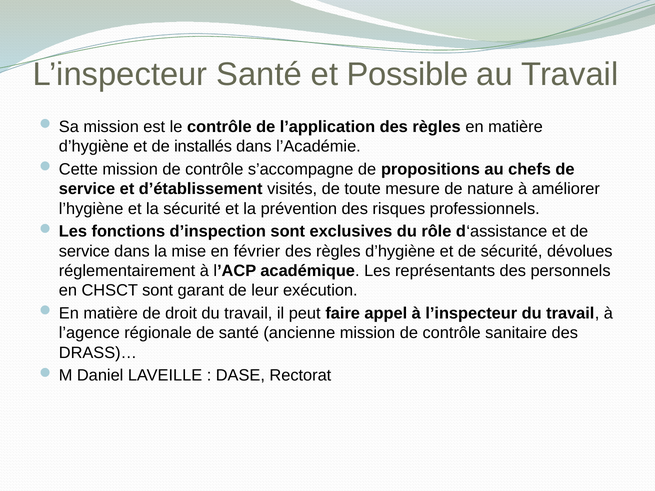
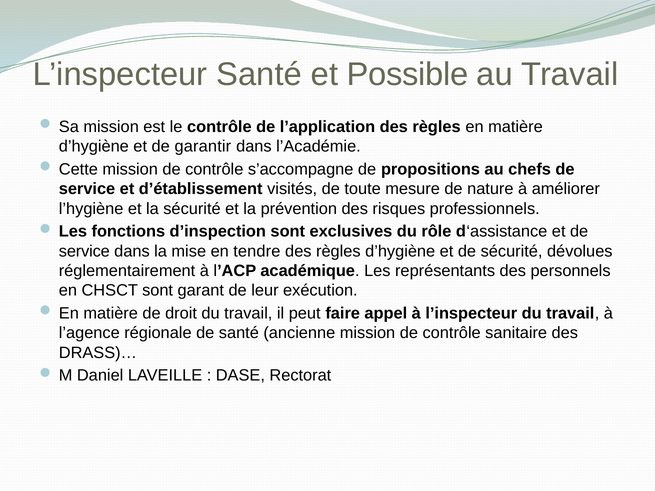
installés: installés -> garantir
février: février -> tendre
